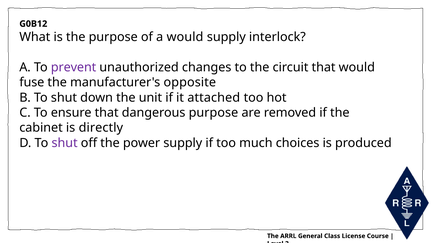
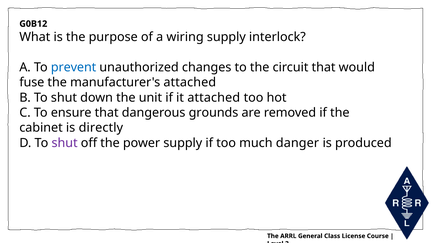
a would: would -> wiring
prevent colour: purple -> blue
manufacturer's opposite: opposite -> attached
dangerous purpose: purpose -> grounds
choices: choices -> danger
